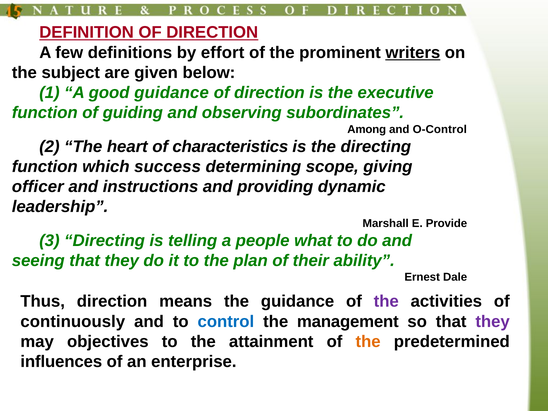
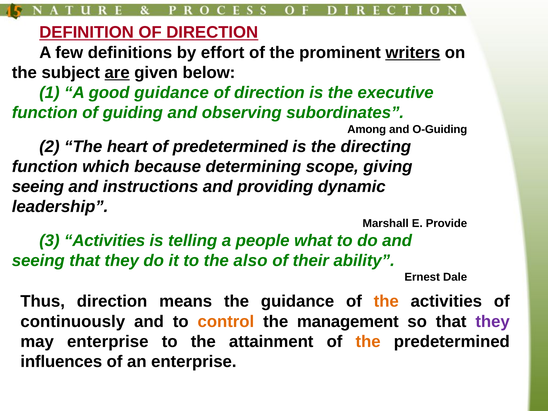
are underline: none -> present
O-Control: O-Control -> O-Guiding
of characteristics: characteristics -> predetermined
success: success -> because
officer at (38, 187): officer -> seeing
3 Directing: Directing -> Activities
plan: plan -> also
the at (386, 301) colour: purple -> orange
control colour: blue -> orange
may objectives: objectives -> enterprise
